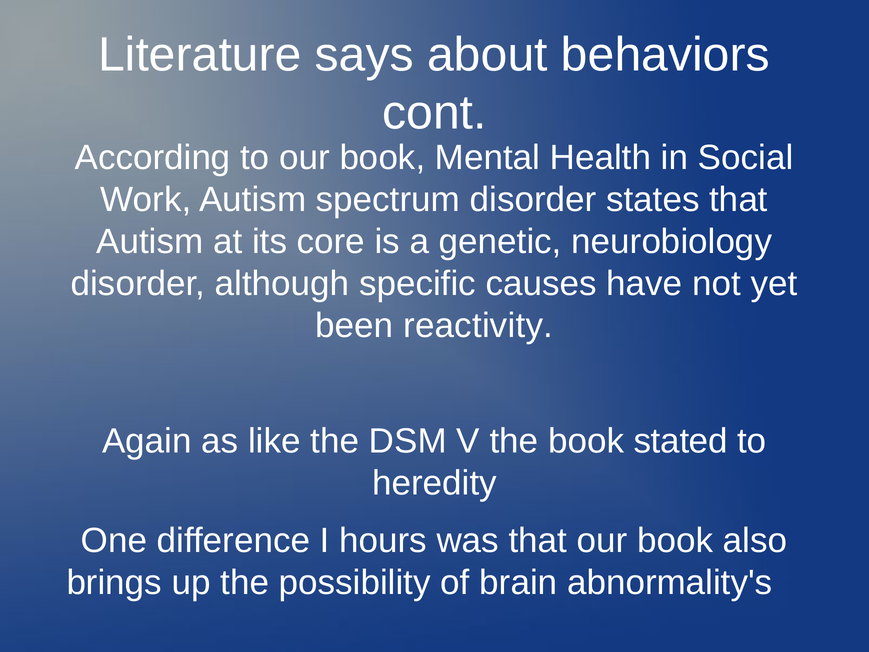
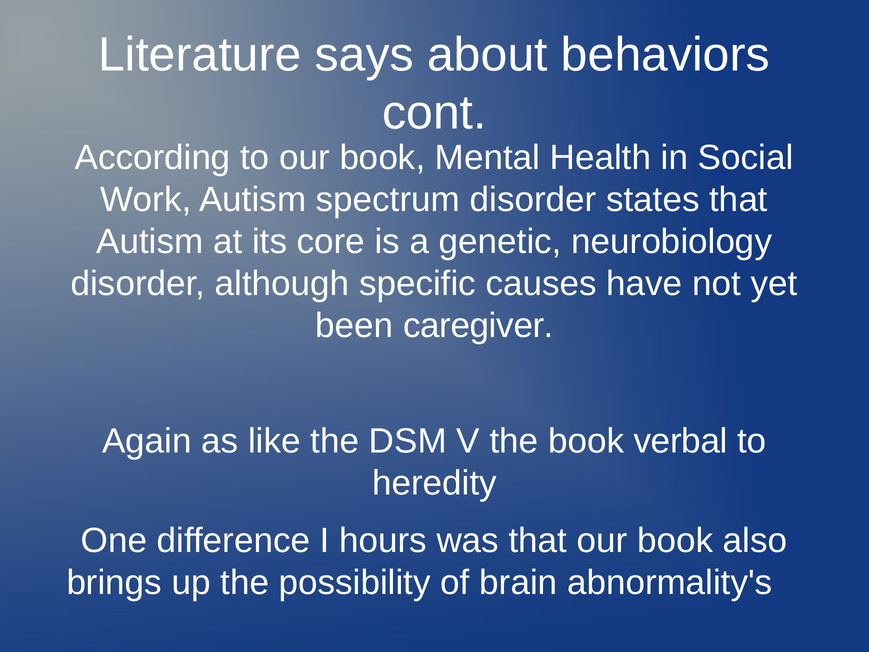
reactivity: reactivity -> caregiver
stated: stated -> verbal
